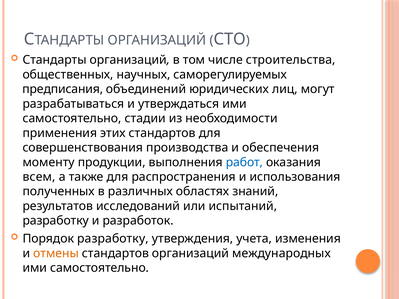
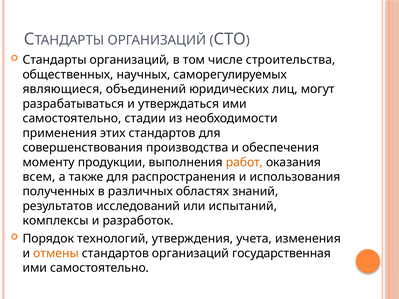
предписания: предписания -> являющиеся
работ colour: blue -> orange
разработку at (56, 221): разработку -> комплексы
Порядок разработку: разработку -> технологий
международных: международных -> государственная
